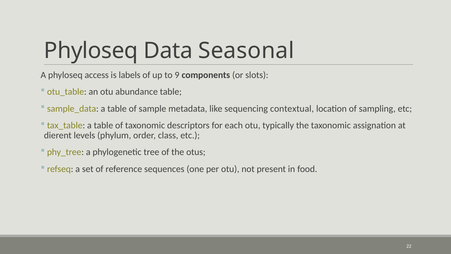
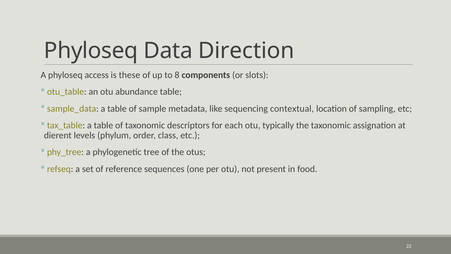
Seasonal: Seasonal -> Direction
labels: labels -> these
9: 9 -> 8
